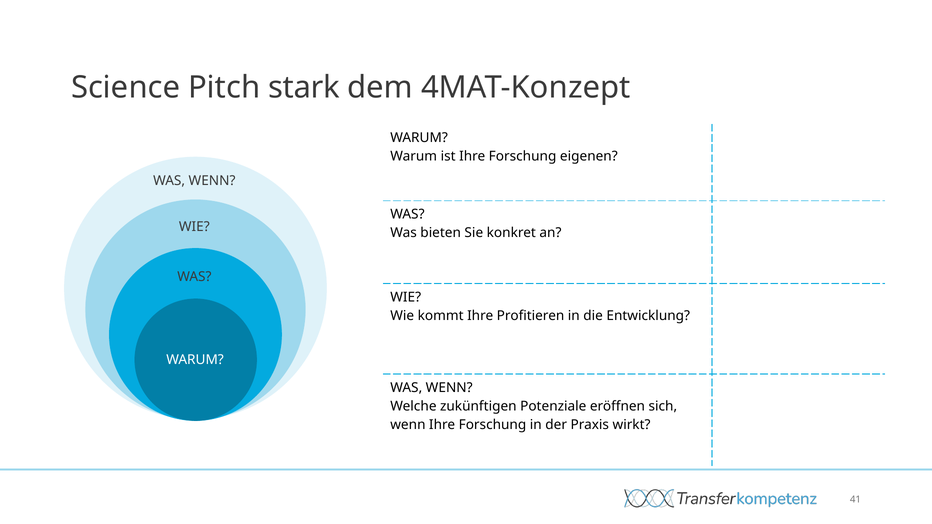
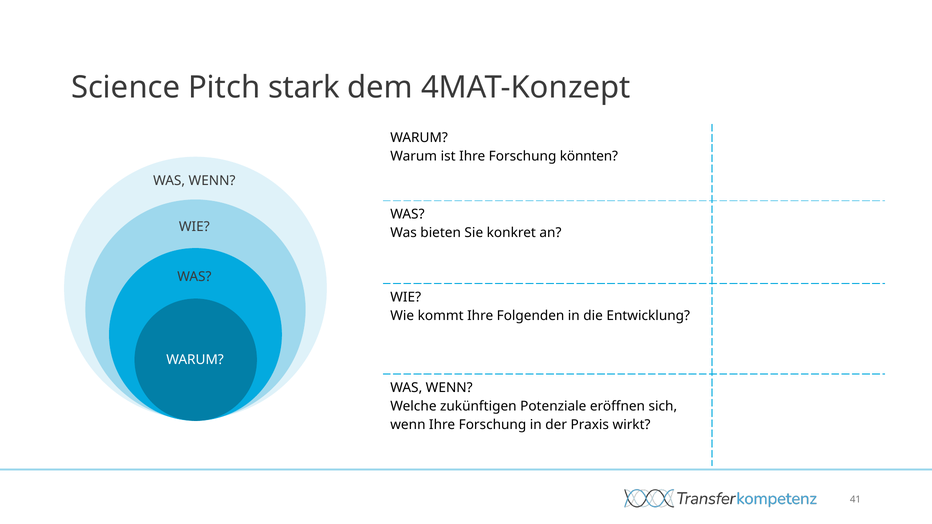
eigenen: eigenen -> könnten
Profitieren: Profitieren -> Folgenden
